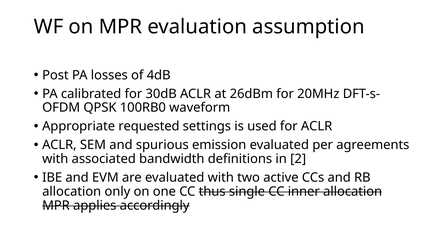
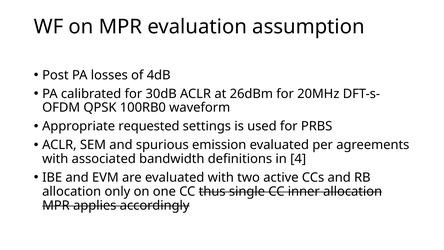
for ACLR: ACLR -> PRBS
2: 2 -> 4
